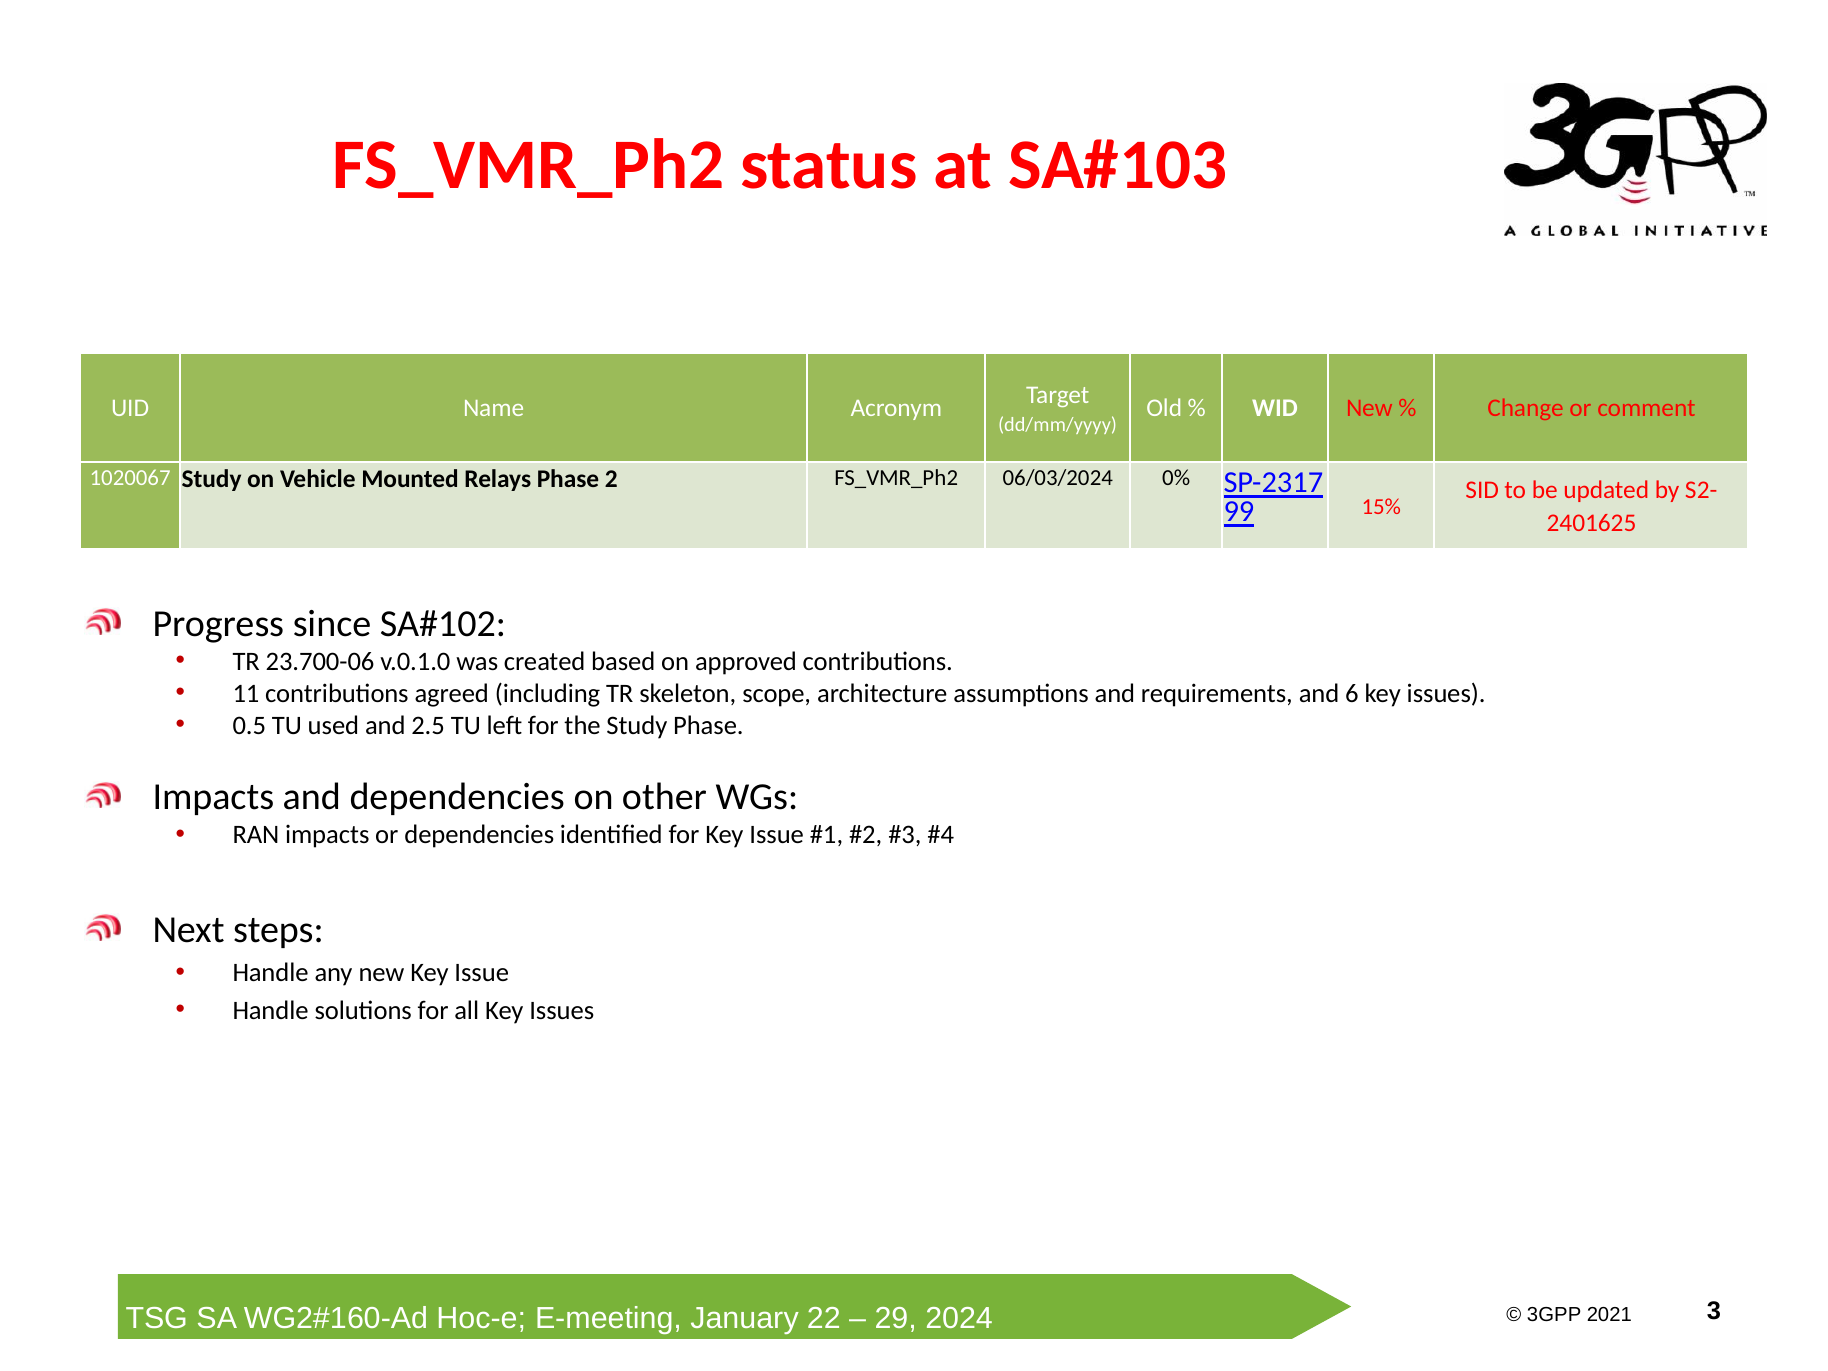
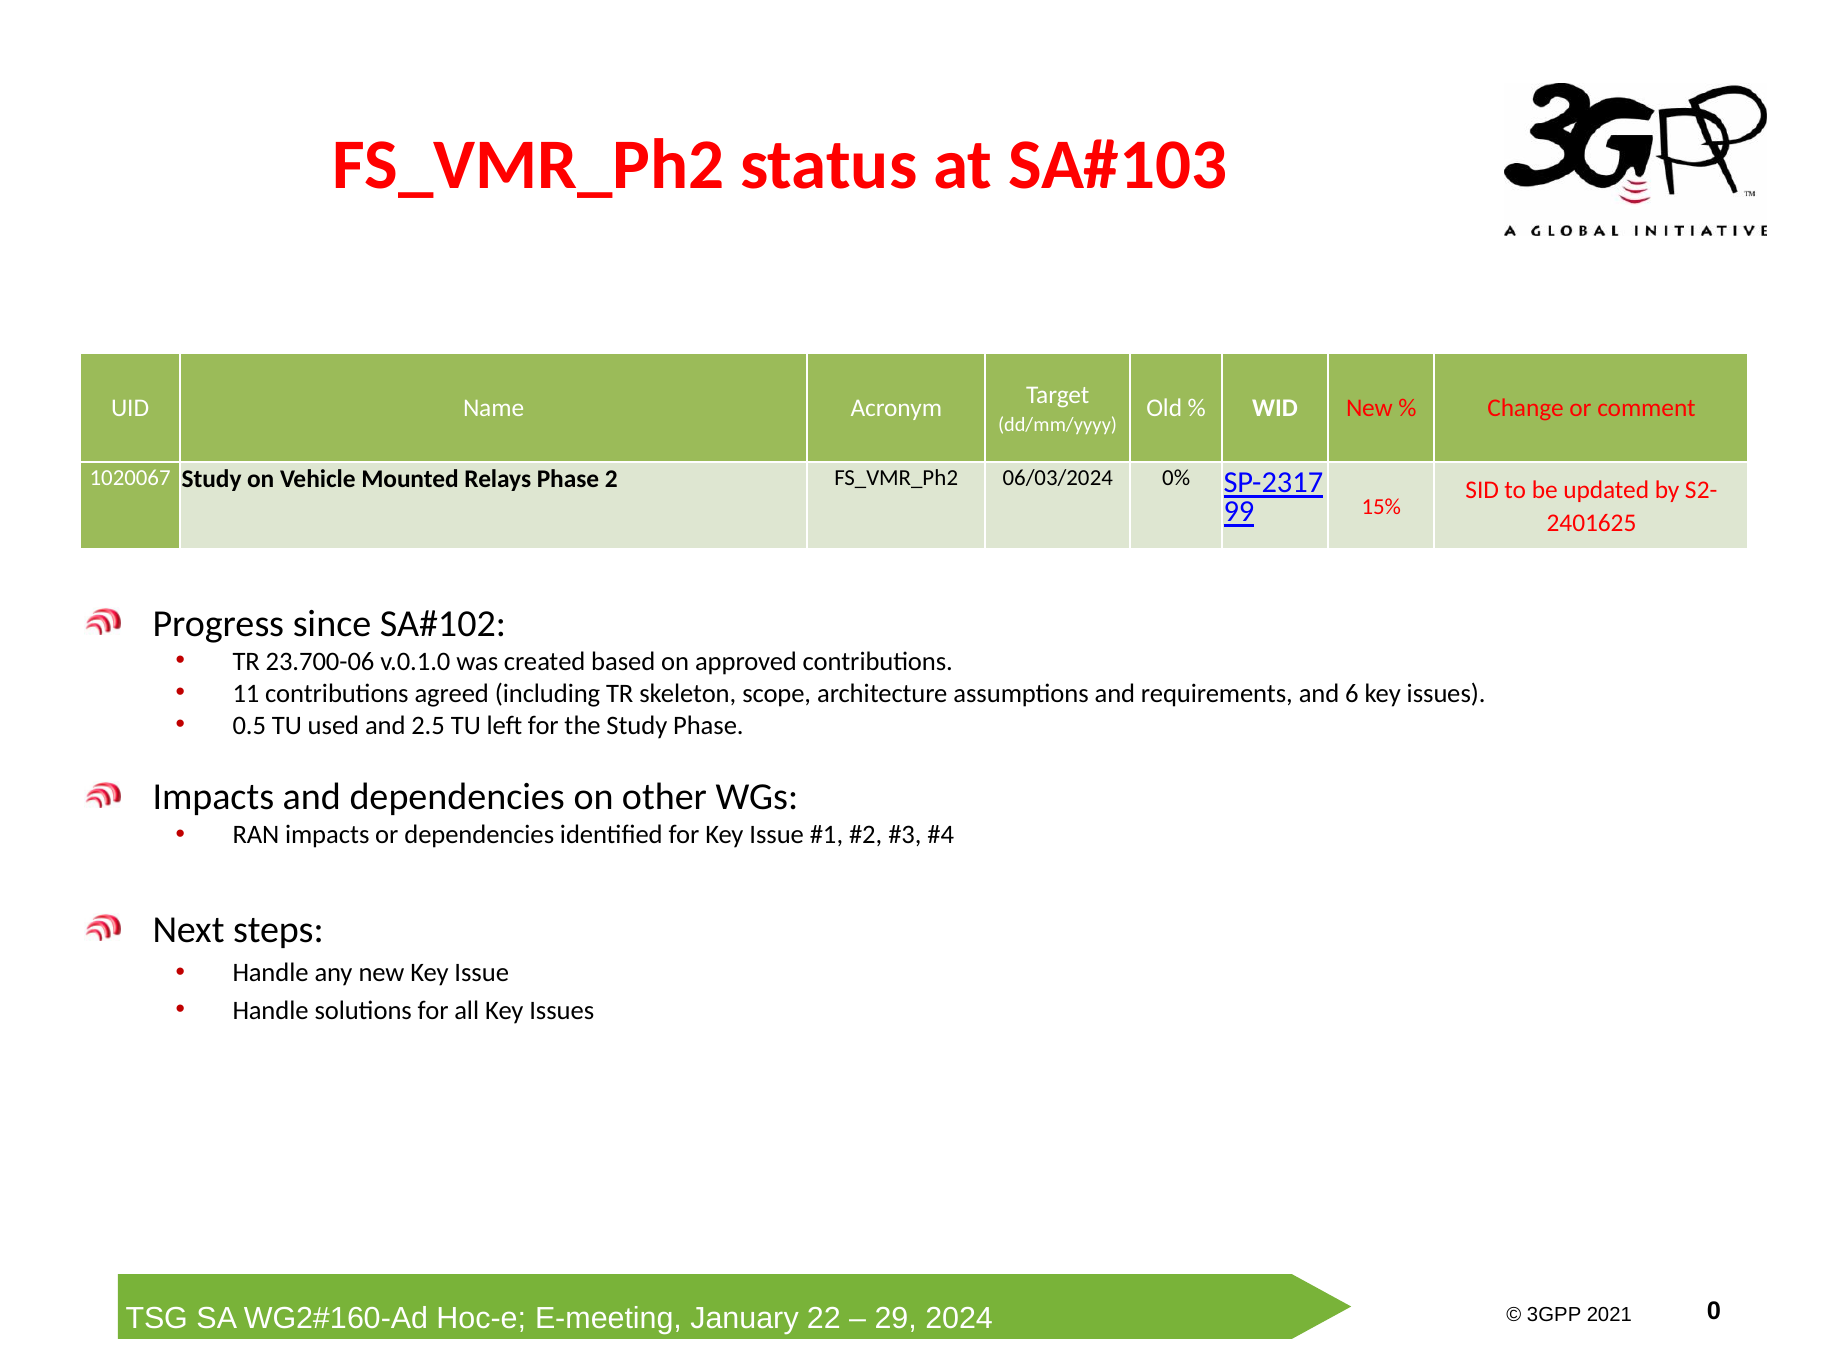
3: 3 -> 0
